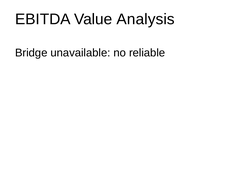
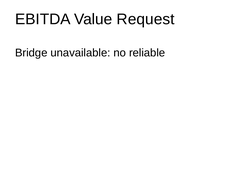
Analysis: Analysis -> Request
